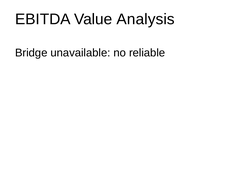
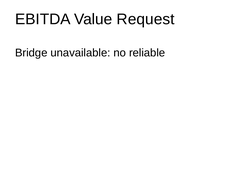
Analysis: Analysis -> Request
